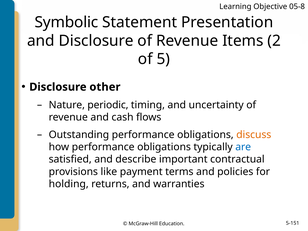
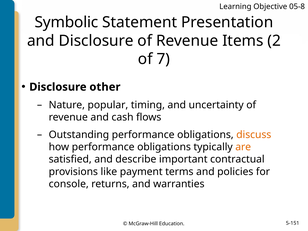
5: 5 -> 7
periodic: periodic -> popular
are colour: blue -> orange
holding: holding -> console
